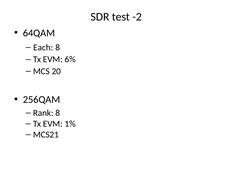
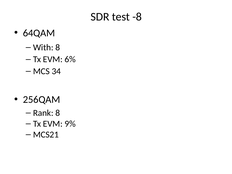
-2: -2 -> -8
Each: Each -> With
20: 20 -> 34
1%: 1% -> 9%
